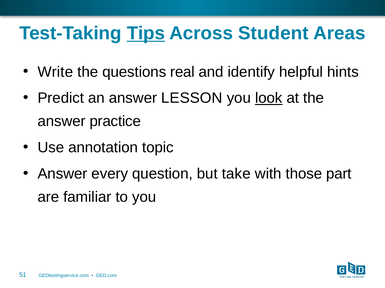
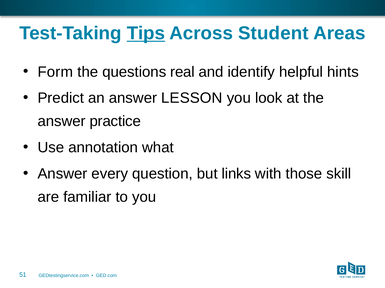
Write: Write -> Form
look underline: present -> none
topic: topic -> what
take: take -> links
part: part -> skill
